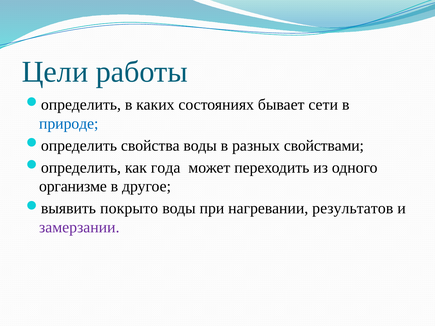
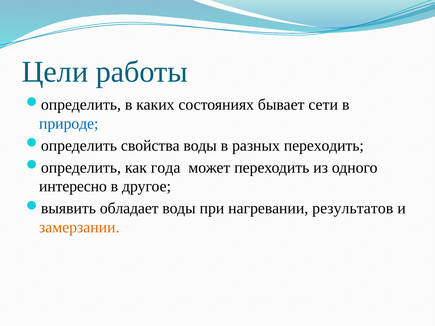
разных свойствами: свойствами -> переходить
организме: организме -> интересно
покрыто: покрыто -> обладает
замерзании colour: purple -> orange
